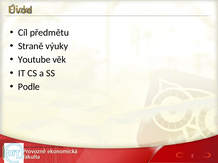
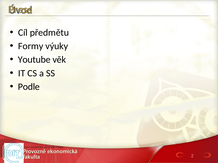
Flickr: Flickr -> Press
Straně: Straně -> Formy
